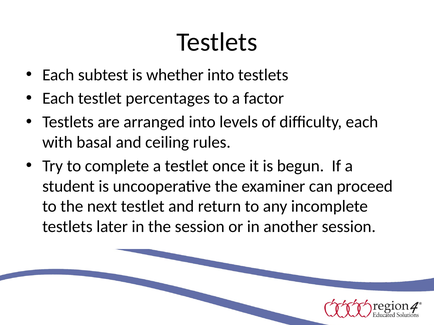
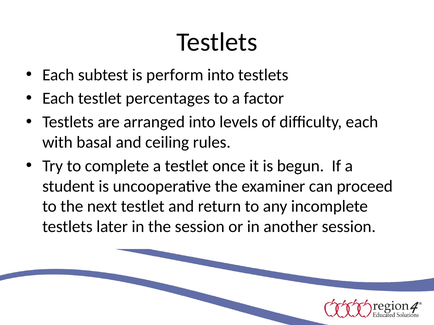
whether: whether -> perform
